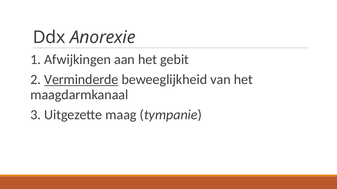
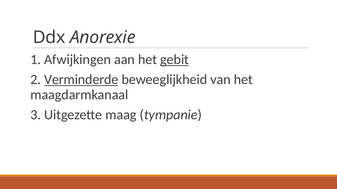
gebit underline: none -> present
